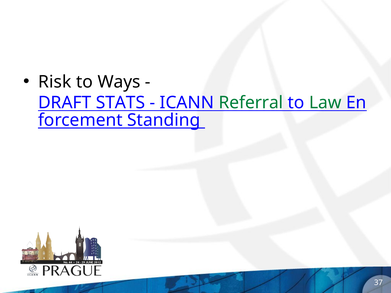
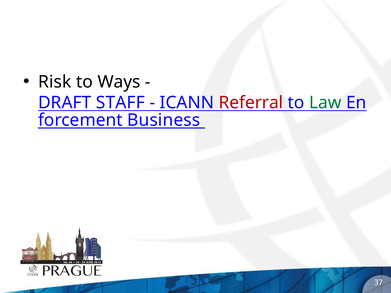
STATS: STATS -> STAFF
Referral colour: green -> red
Standing: Standing -> Business
